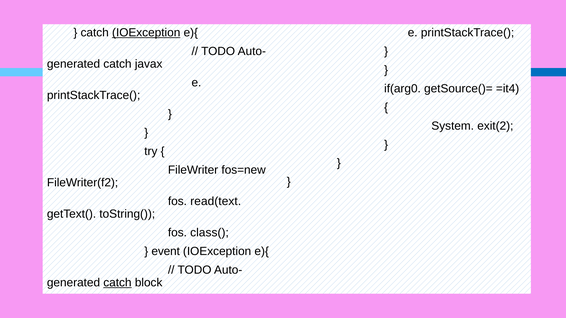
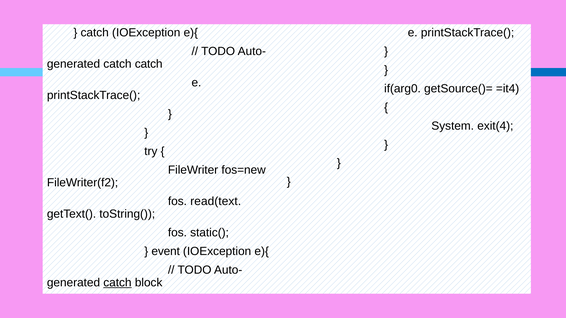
IOException at (146, 33) underline: present -> none
catch javax: javax -> catch
exit(2: exit(2 -> exit(4
class(: class( -> static(
